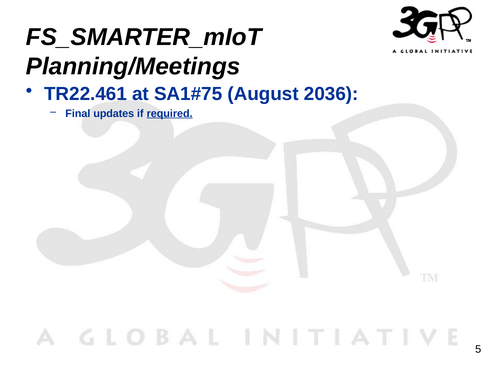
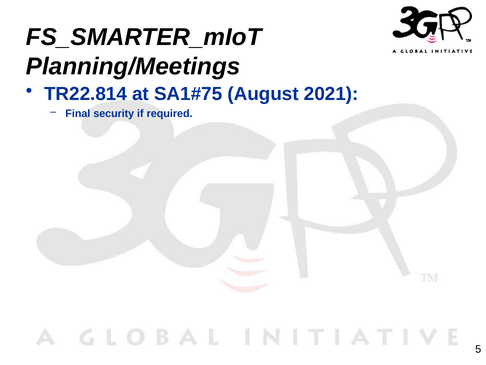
TR22.461: TR22.461 -> TR22.814
2036: 2036 -> 2021
updates: updates -> security
required underline: present -> none
